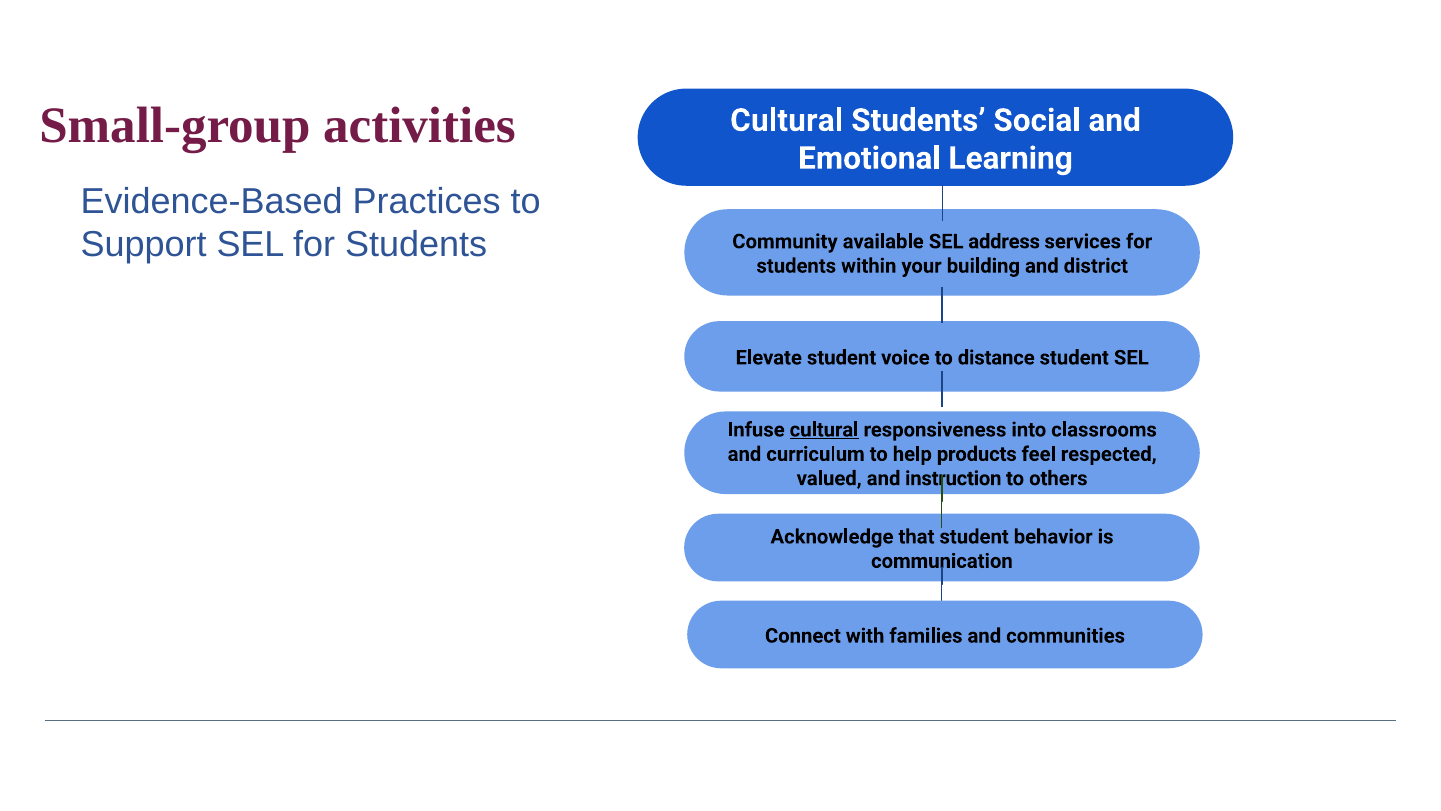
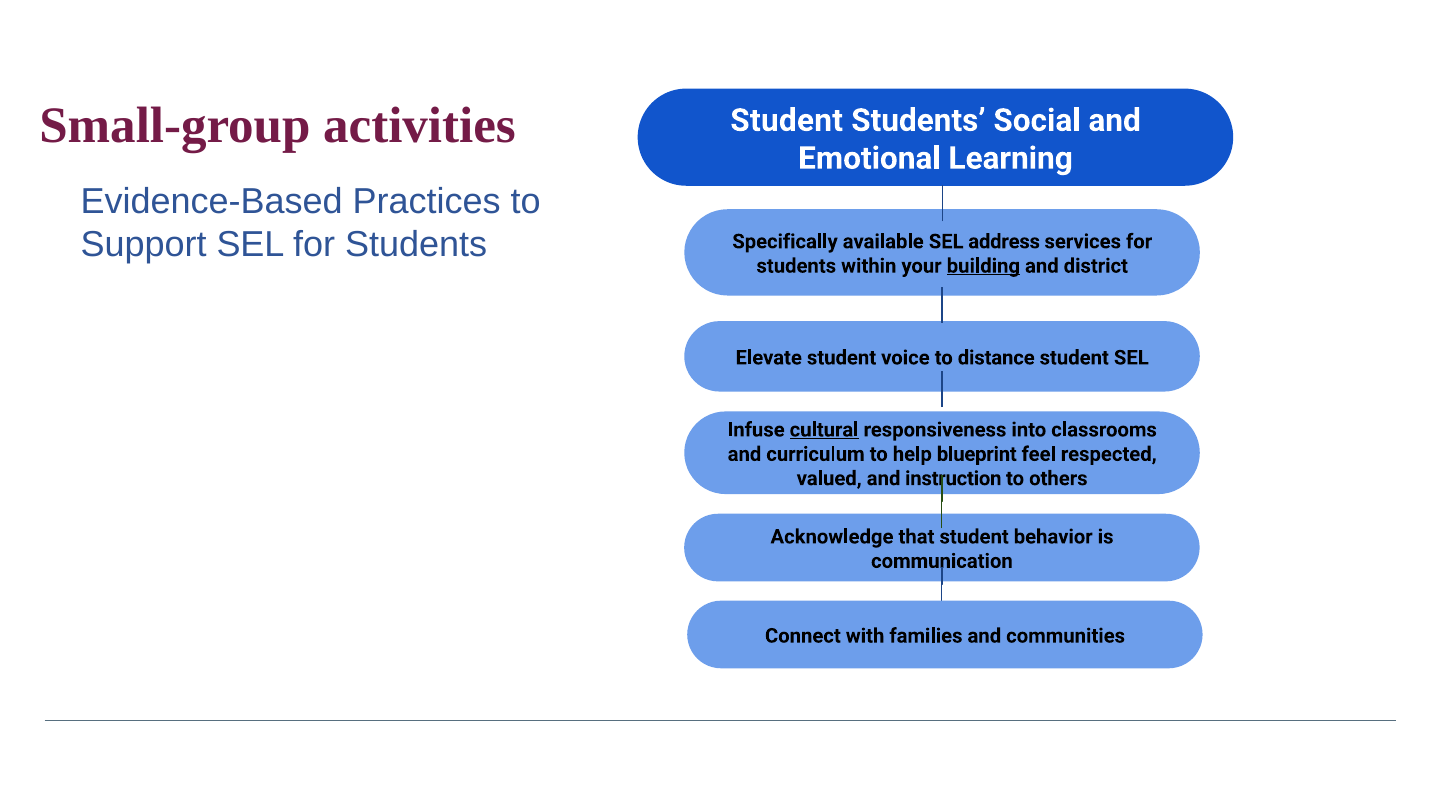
Cultural at (787, 120): Cultural -> Student
Community: Community -> Specifically
building underline: none -> present
products: products -> blueprint
